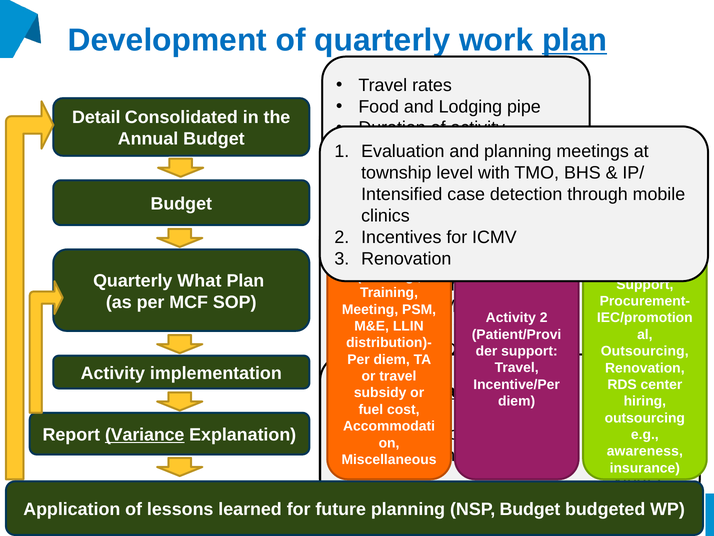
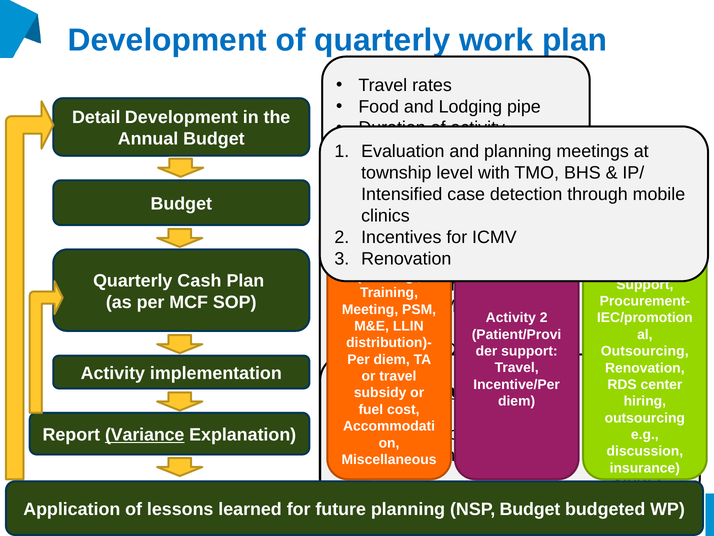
plan at (575, 40) underline: present -> none
Detail Consolidated: Consolidated -> Development
What: What -> Cash
awareness at (645, 451): awareness -> discussion
